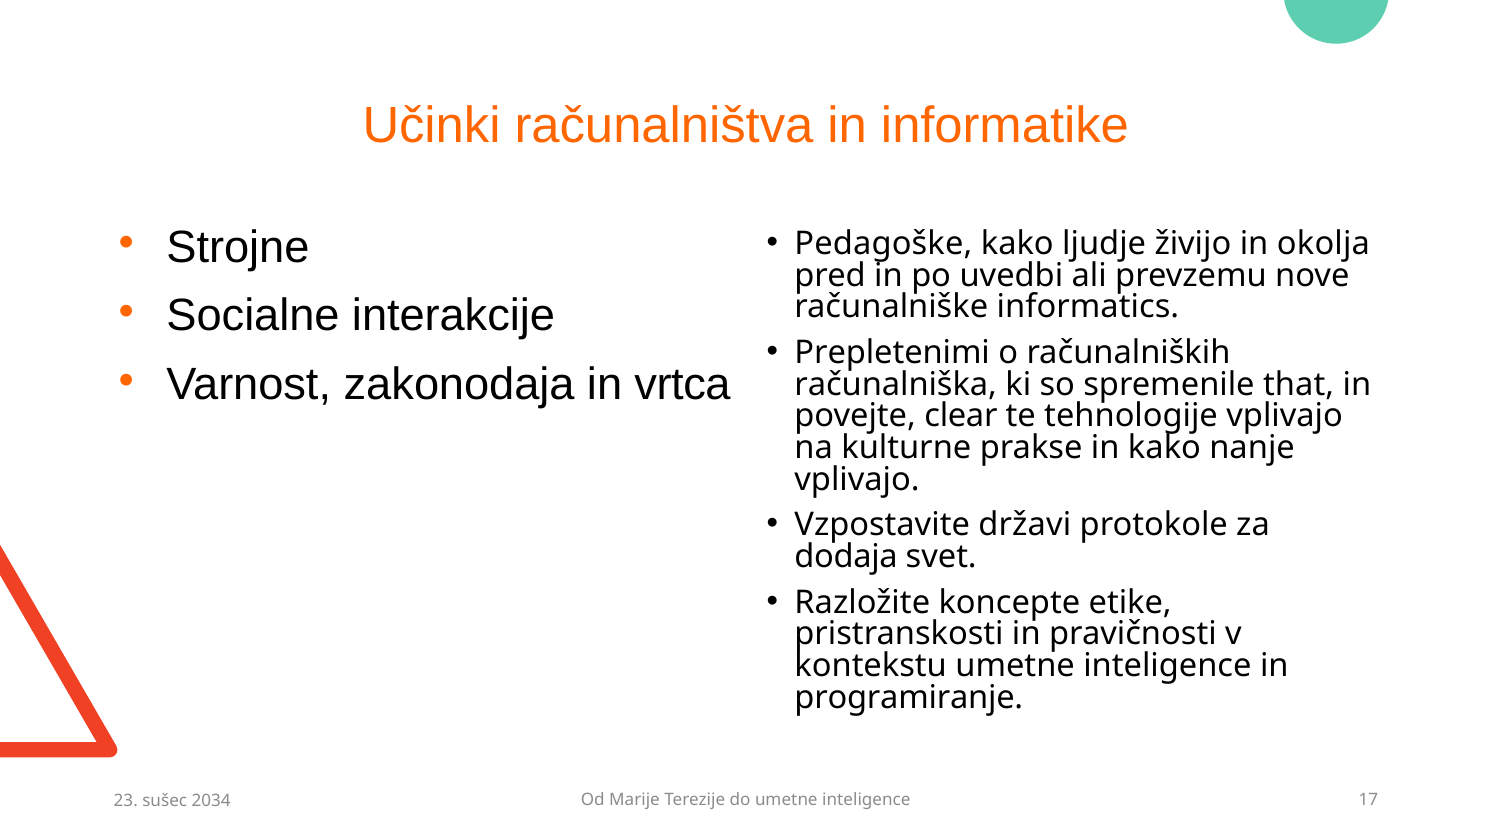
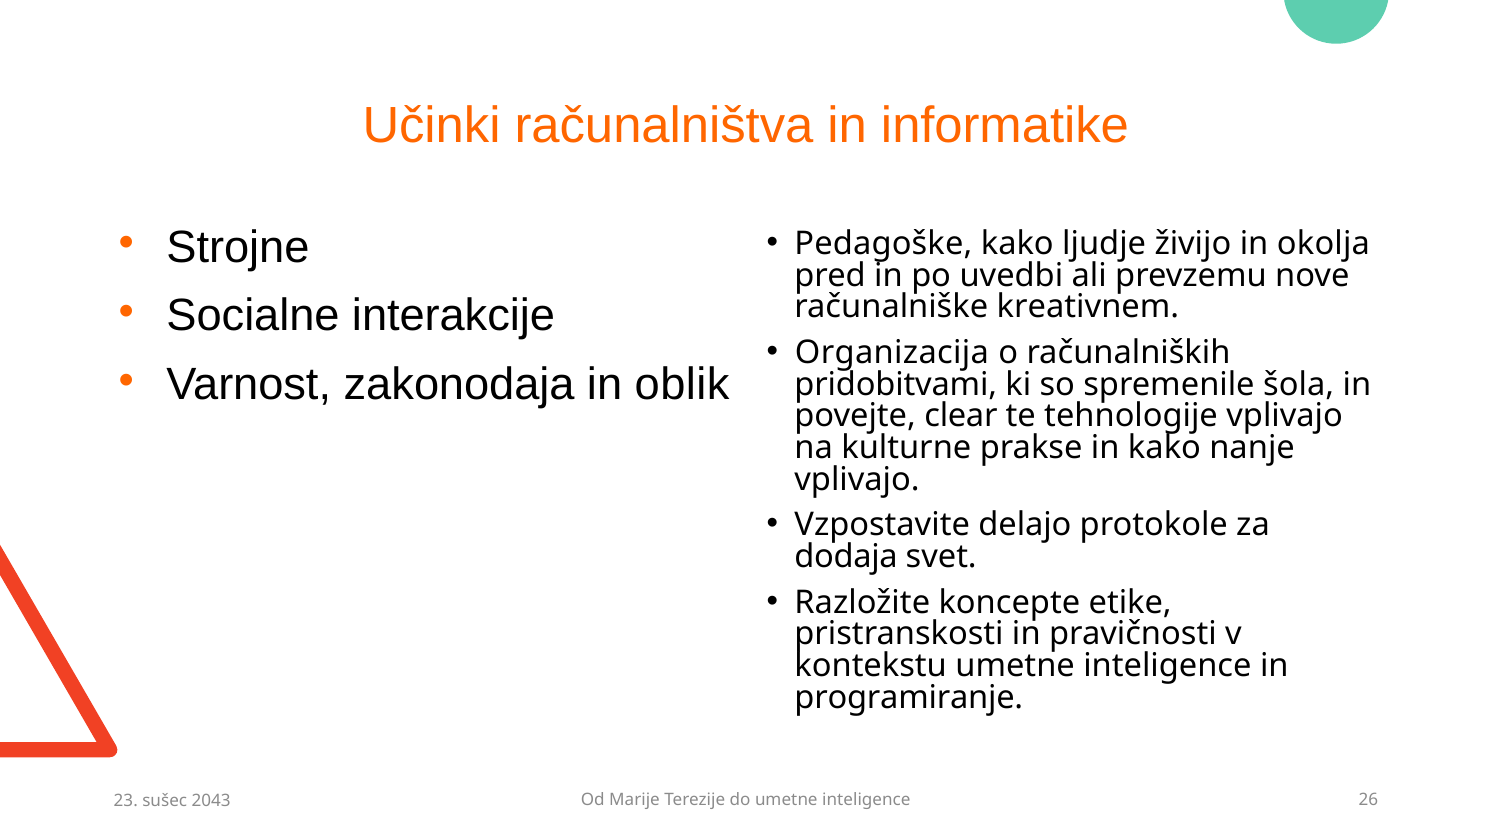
informatics: informatics -> kreativnem
Prepletenimi: Prepletenimi -> Organizacija
vrtca: vrtca -> oblik
računalniška: računalniška -> pridobitvami
that: that -> šola
državi: državi -> delajo
17: 17 -> 26
2034: 2034 -> 2043
